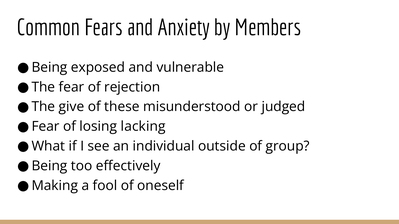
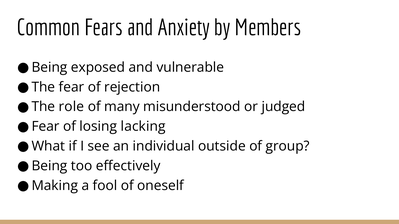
give: give -> role
these: these -> many
